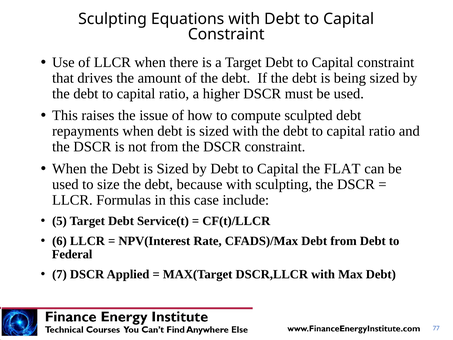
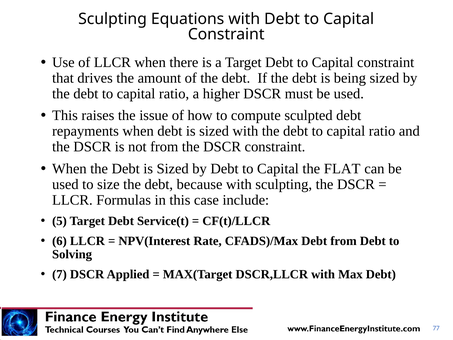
Federal: Federal -> Solving
